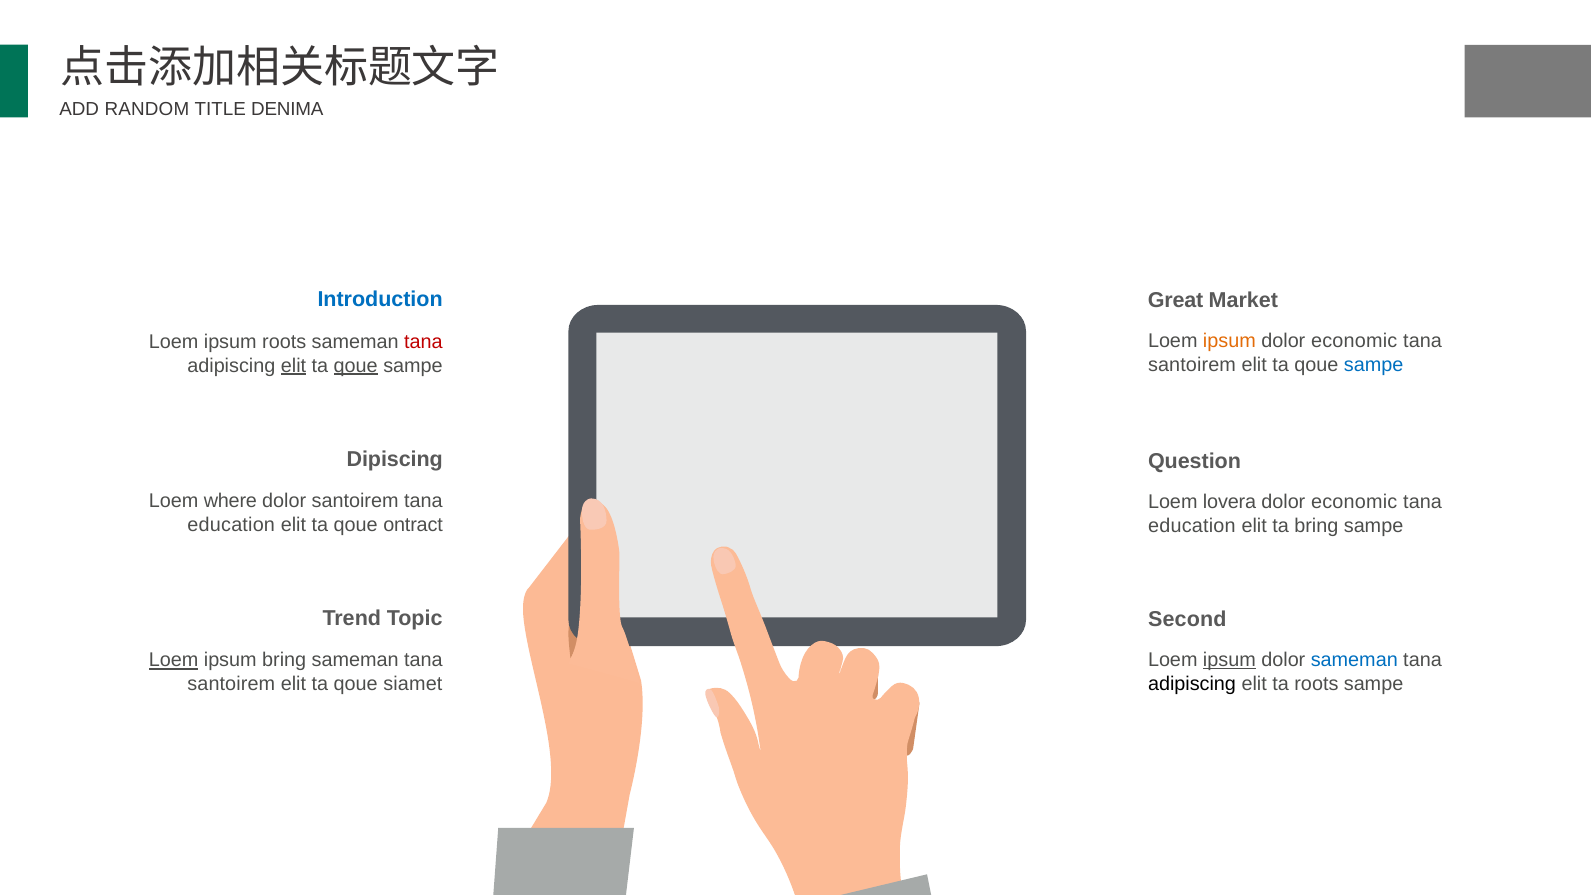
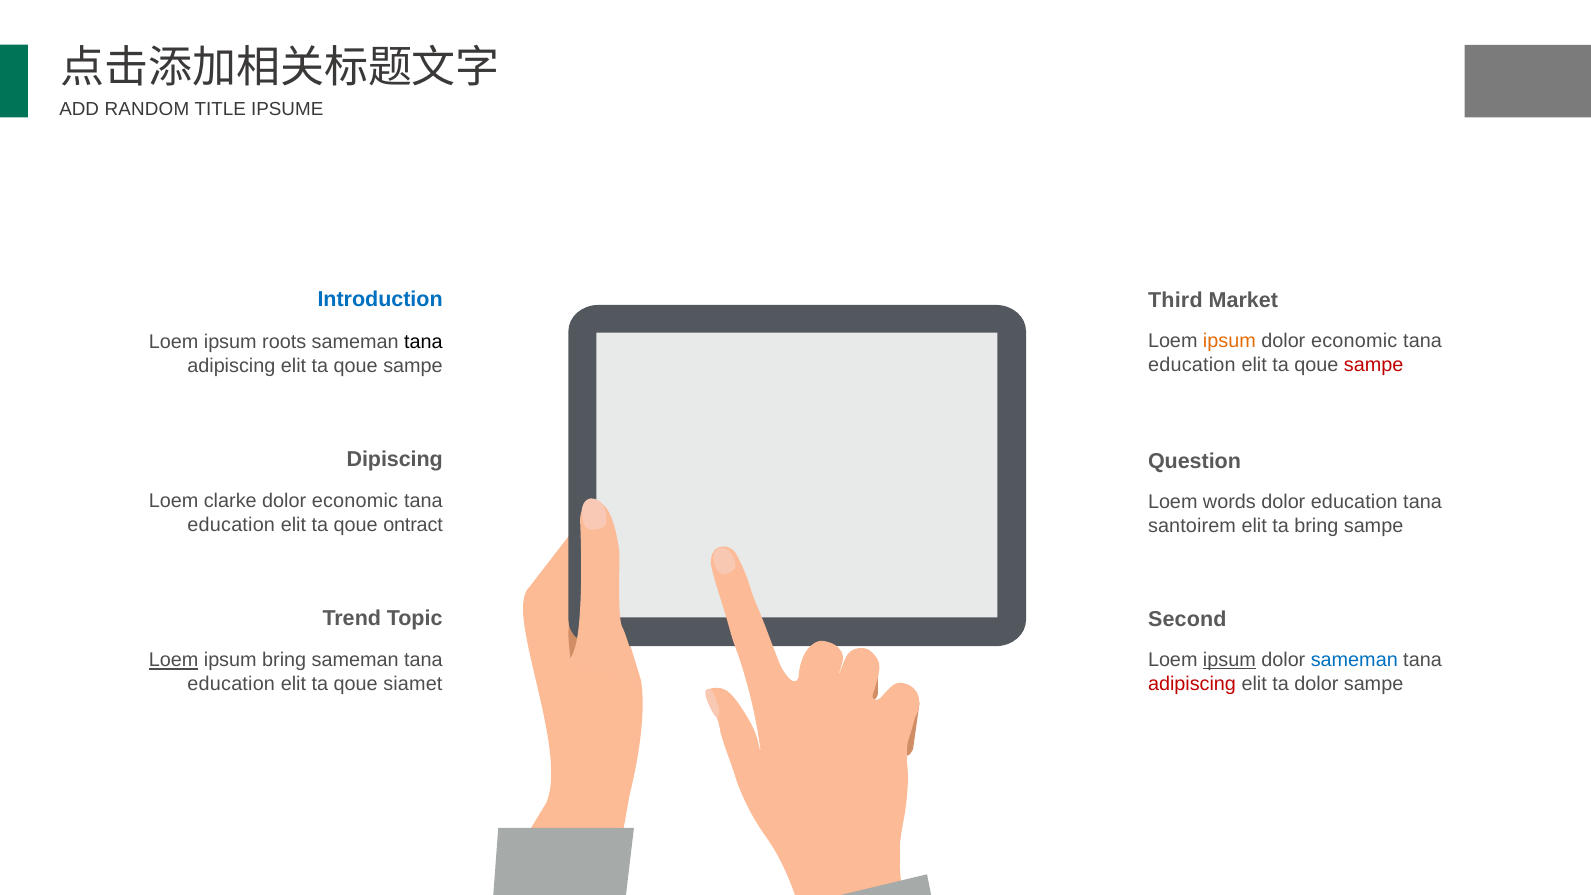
DENIMA: DENIMA -> IPSUME
Great: Great -> Third
tana at (423, 342) colour: red -> black
santoirem at (1192, 365): santoirem -> education
sampe at (1374, 365) colour: blue -> red
elit at (294, 366) underline: present -> none
qoue at (356, 366) underline: present -> none
where: where -> clarke
santoirem at (355, 501): santoirem -> economic
lovera: lovera -> words
economic at (1354, 502): economic -> education
education at (1192, 525): education -> santoirem
adipiscing at (1192, 684) colour: black -> red
ta roots: roots -> dolor
santoirem at (231, 684): santoirem -> education
